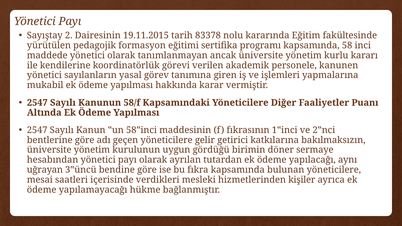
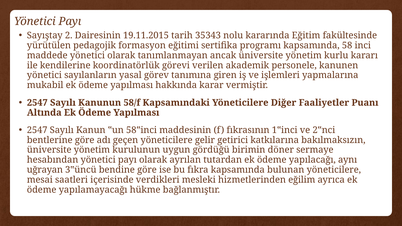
83378: 83378 -> 35343
kişiler: kişiler -> eğilim
